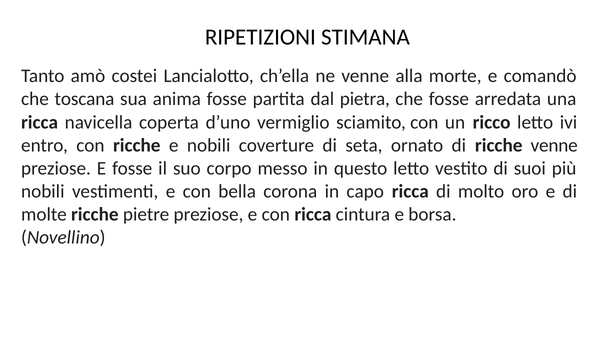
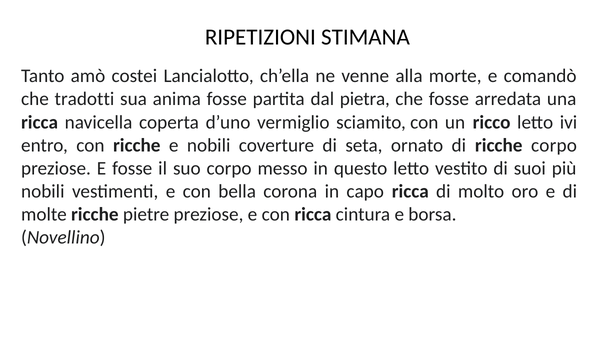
toscana: toscana -> tradotti
ricche venne: venne -> corpo
